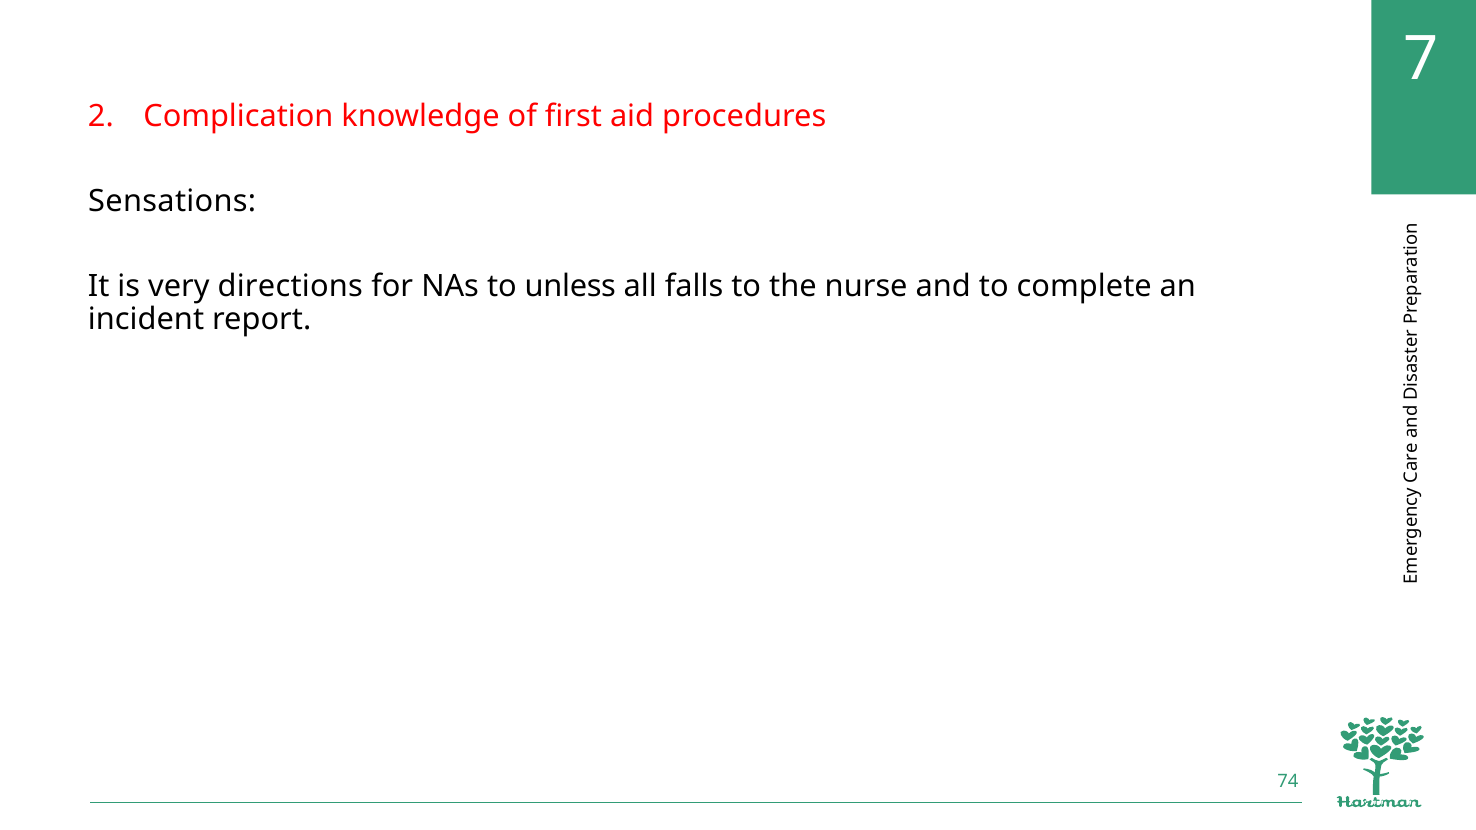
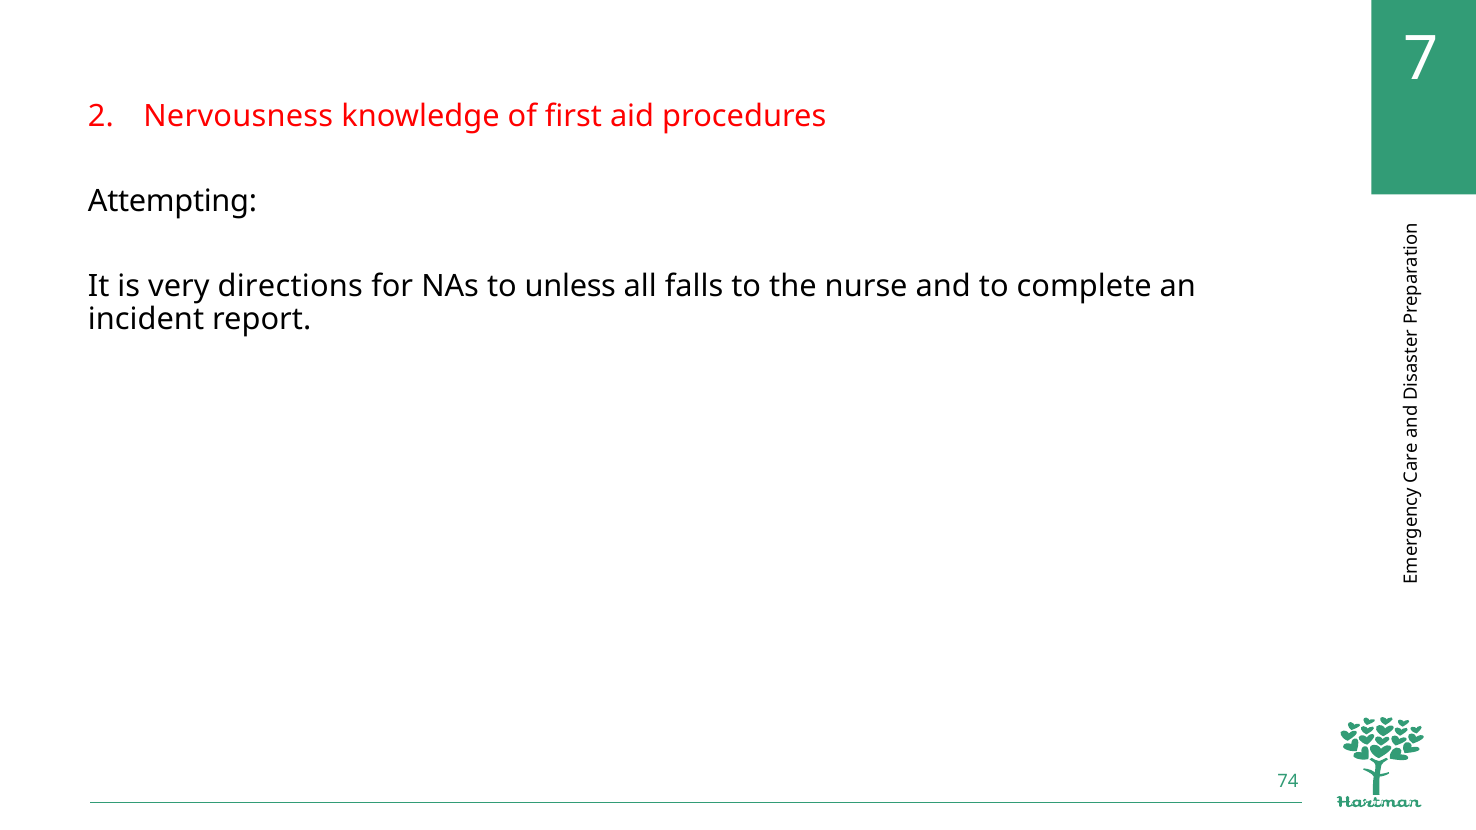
Complication: Complication -> Nervousness
Sensations: Sensations -> Attempting
